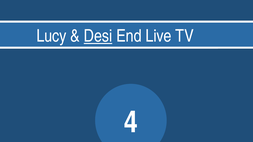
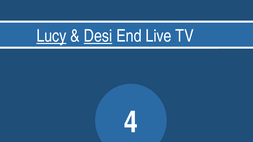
Lucy underline: none -> present
